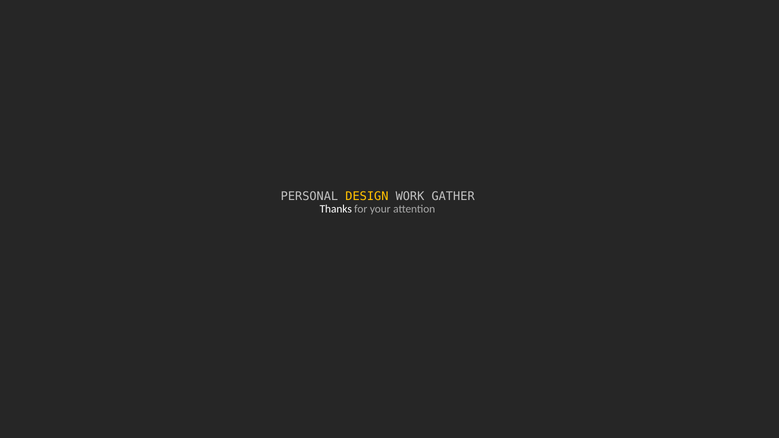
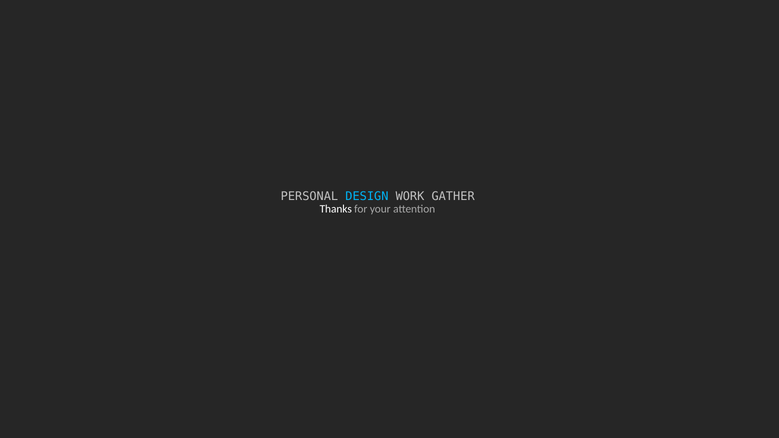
DESIGN colour: yellow -> light blue
